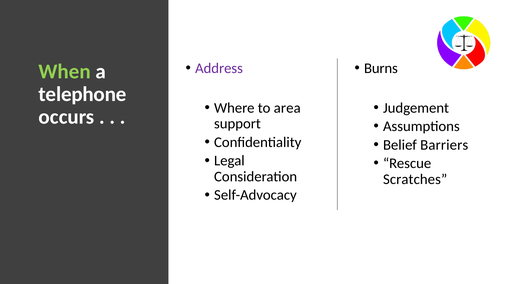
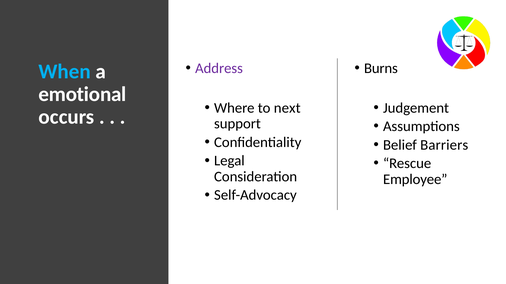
When colour: light green -> light blue
telephone: telephone -> emotional
area: area -> next
Scratches: Scratches -> Employee
